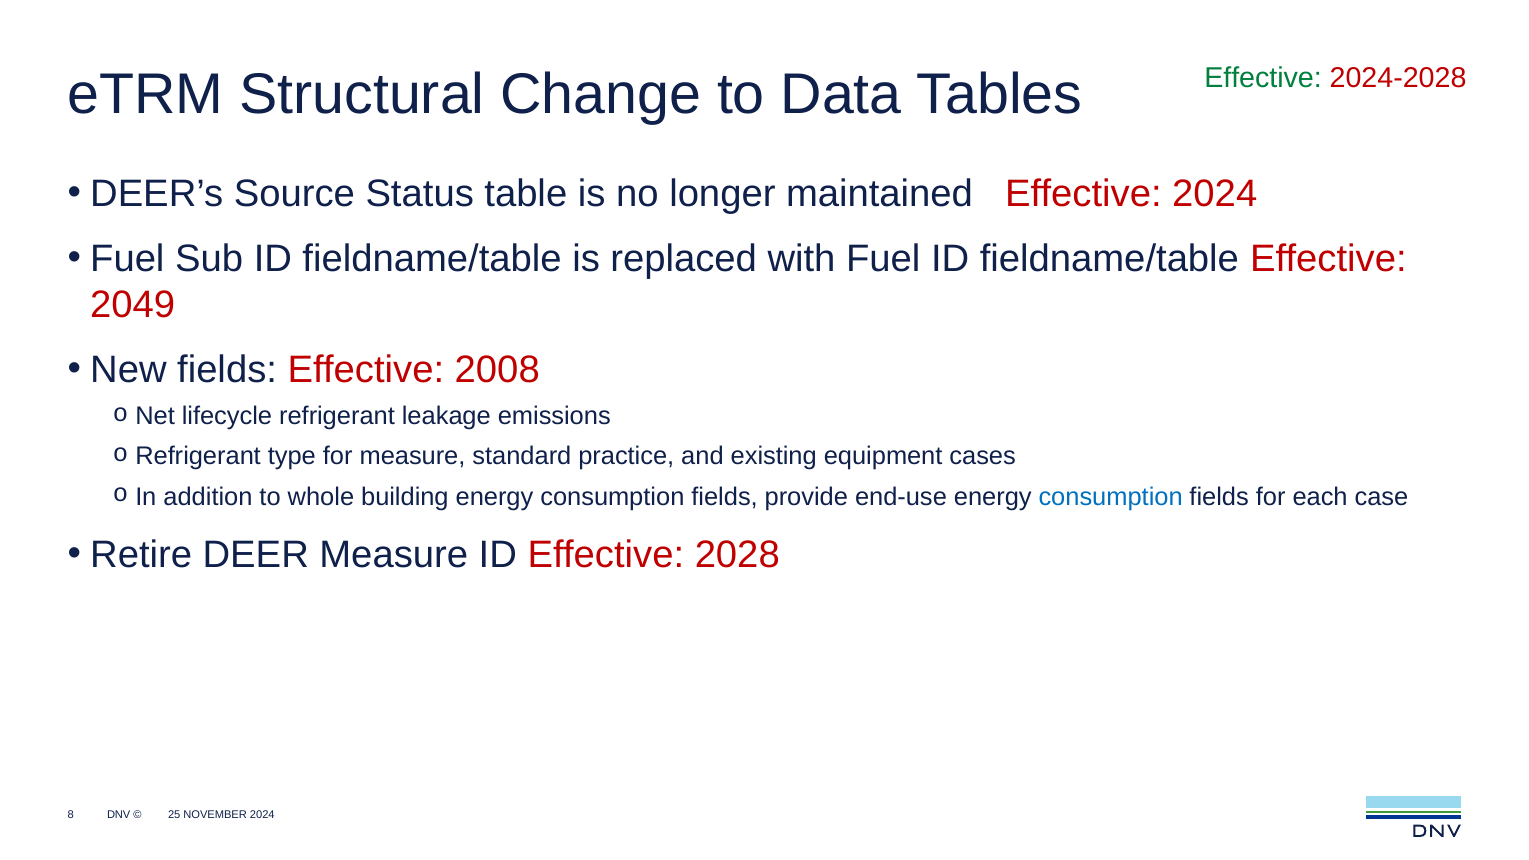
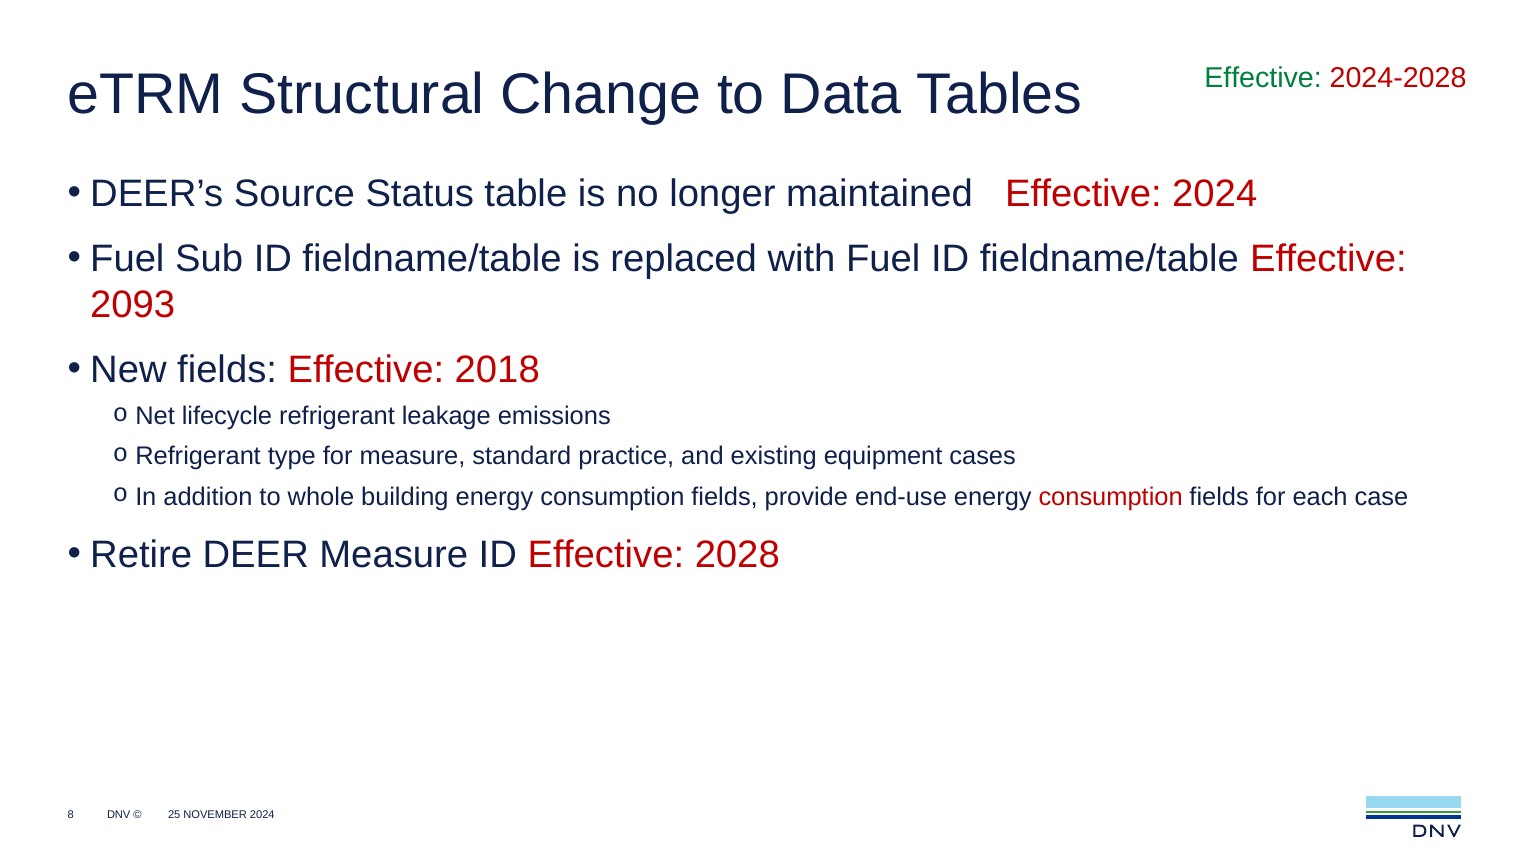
2049: 2049 -> 2093
2008: 2008 -> 2018
consumption at (1111, 497) colour: blue -> red
